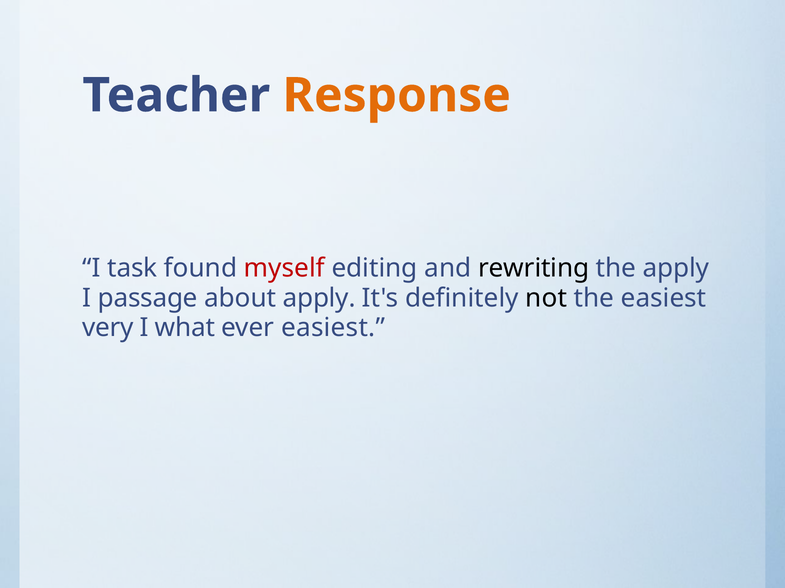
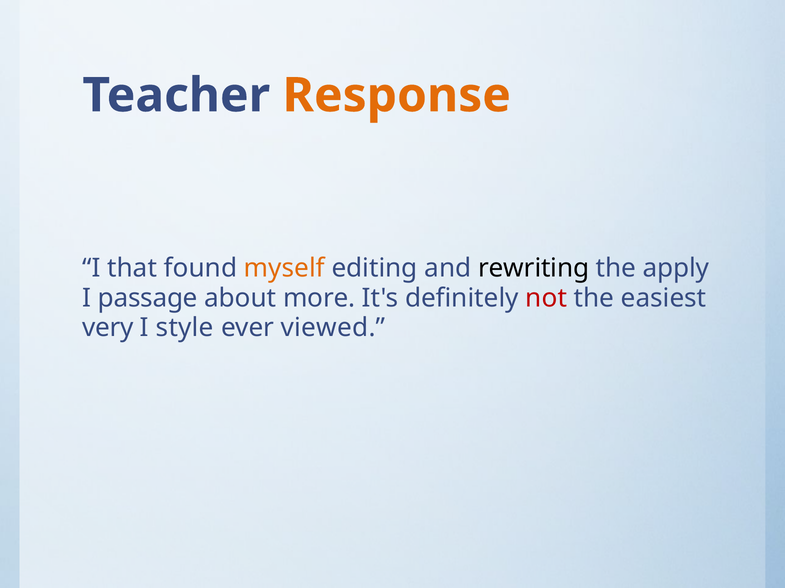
task: task -> that
myself colour: red -> orange
about apply: apply -> more
not colour: black -> red
what: what -> style
ever easiest: easiest -> viewed
